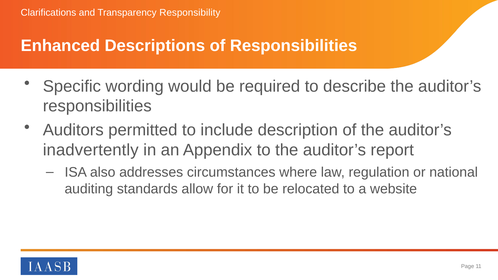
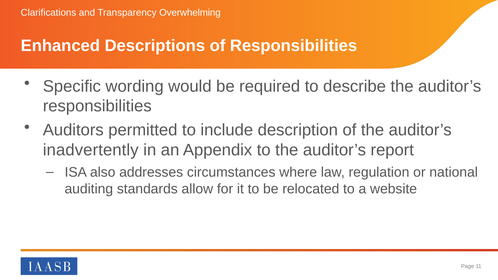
Responsibility: Responsibility -> Overwhelming
